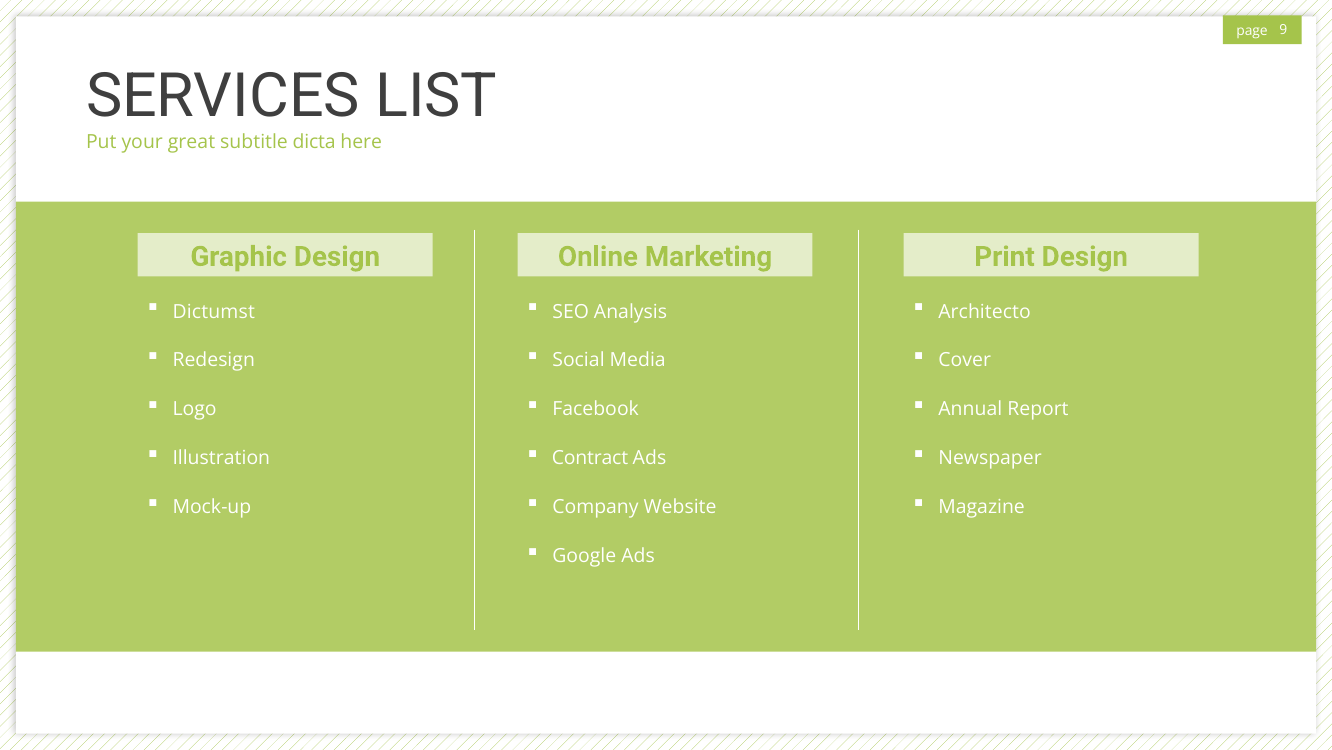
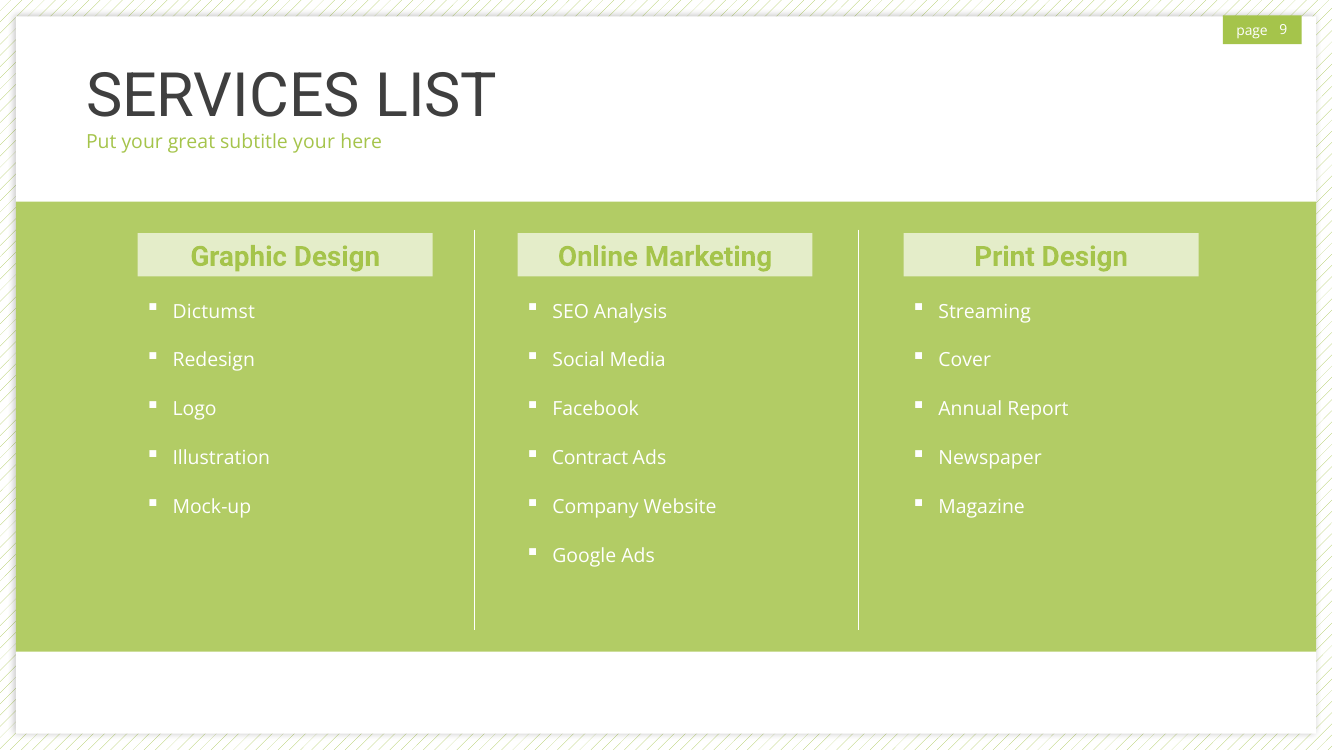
subtitle dicta: dicta -> your
Architecto: Architecto -> Streaming
